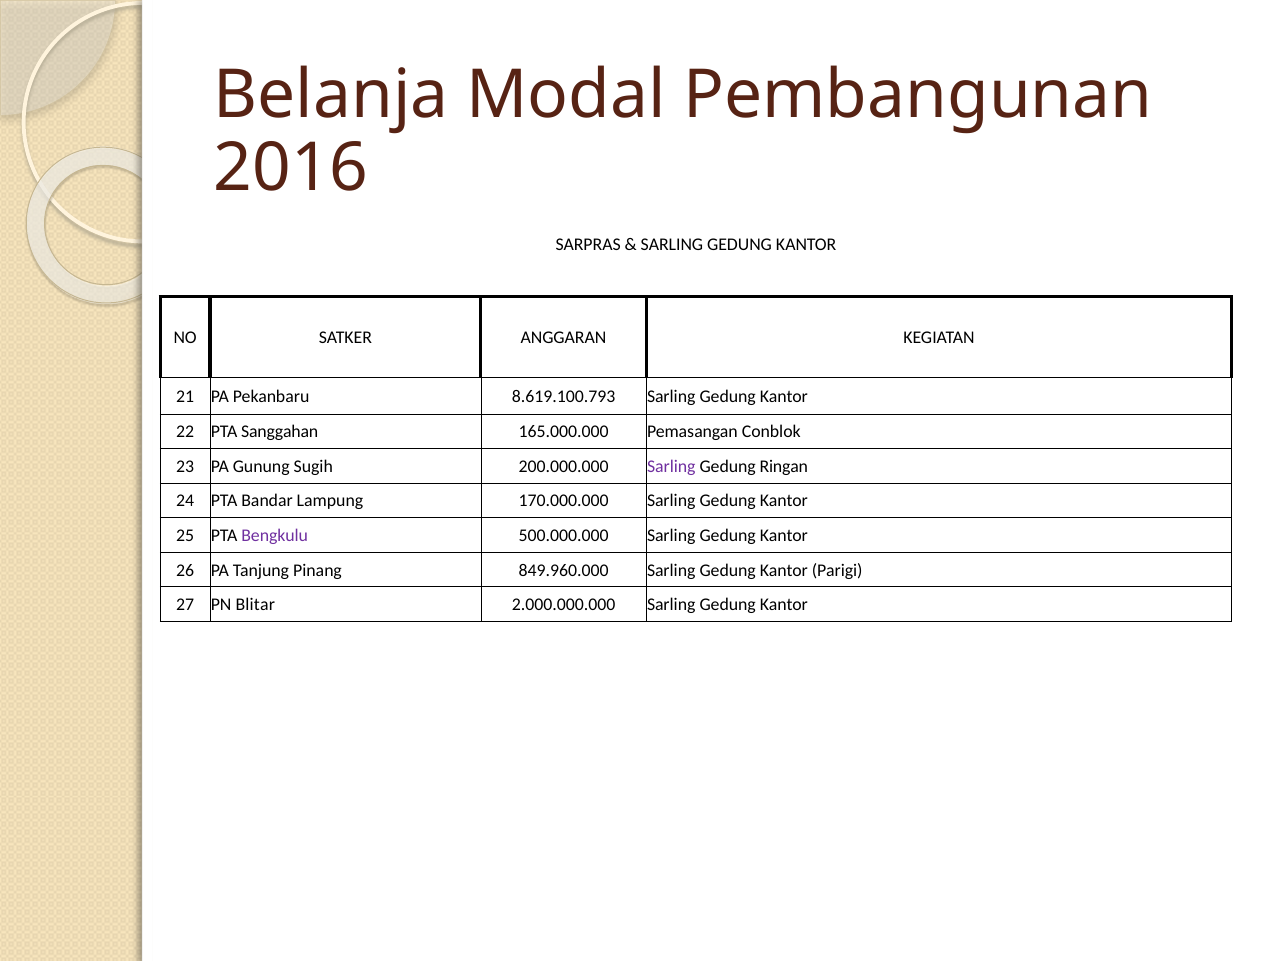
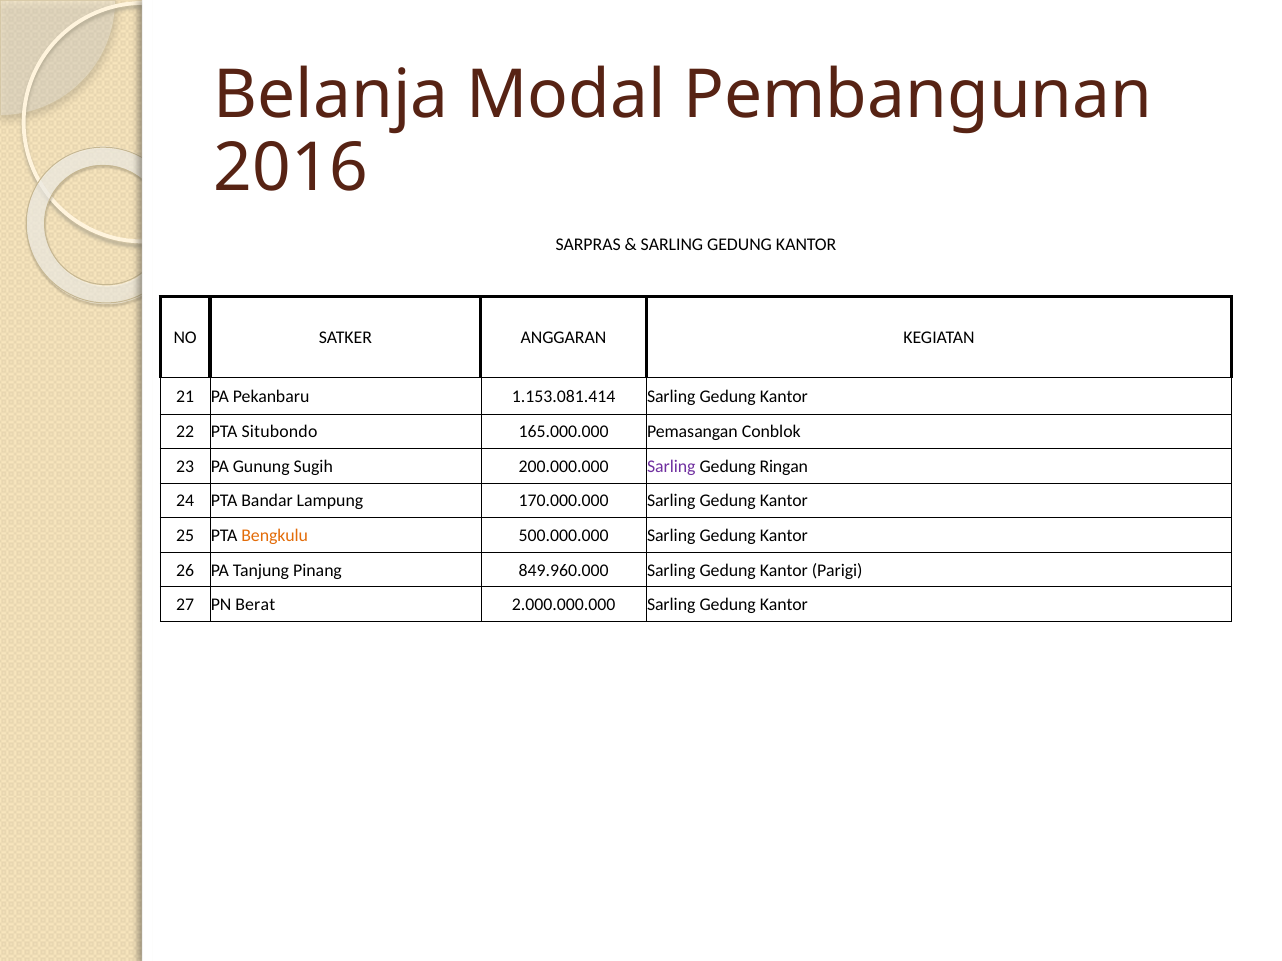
8.619.100.793: 8.619.100.793 -> 1.153.081.414
Sanggahan: Sanggahan -> Situbondo
Bengkulu colour: purple -> orange
Blitar: Blitar -> Berat
